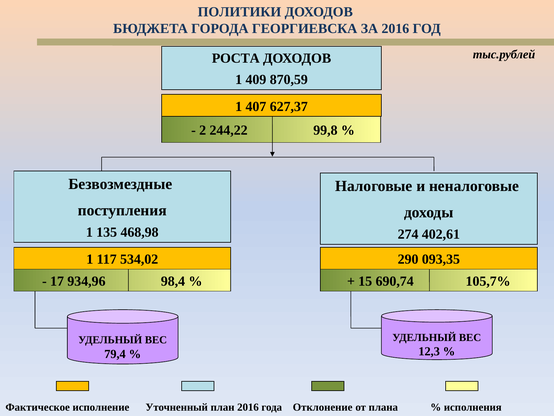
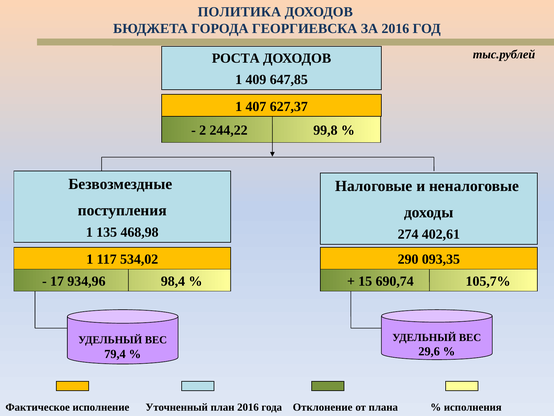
ПОЛИТИКИ: ПОЛИТИКИ -> ПОЛИТИКА
870,59: 870,59 -> 647,85
12,3: 12,3 -> 29,6
